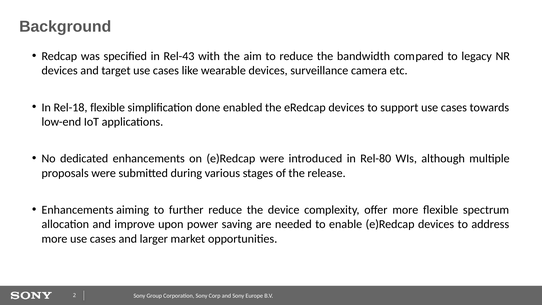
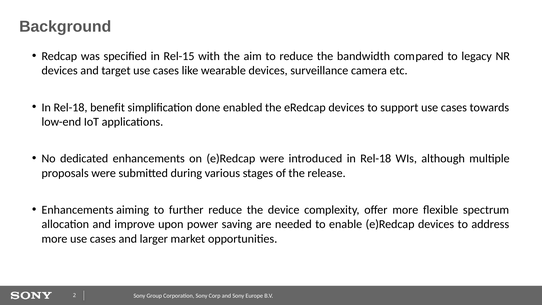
Rel-43: Rel-43 -> Rel-15
Rel-18 flexible: flexible -> benefit
introduced in Rel-80: Rel-80 -> Rel-18
